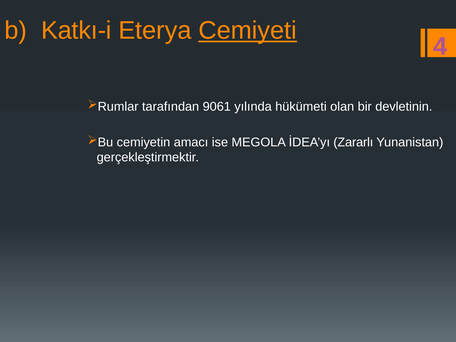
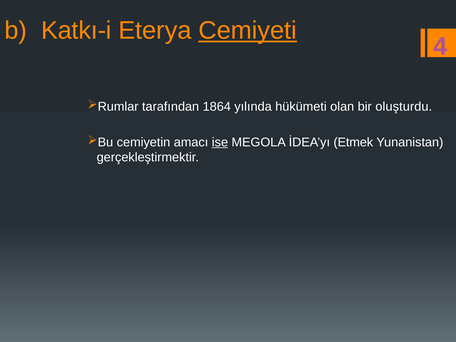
9061: 9061 -> 1864
devletinin: devletinin -> oluşturdu
ise underline: none -> present
Zararlı: Zararlı -> Etmek
